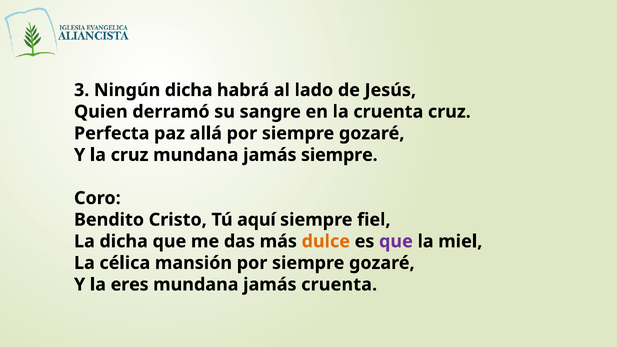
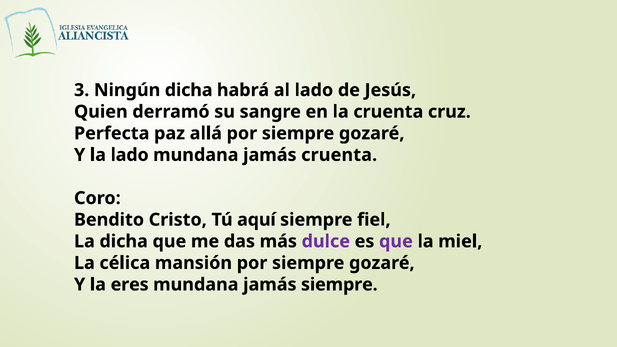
la cruz: cruz -> lado
jamás siempre: siempre -> cruenta
dulce colour: orange -> purple
jamás cruenta: cruenta -> siempre
